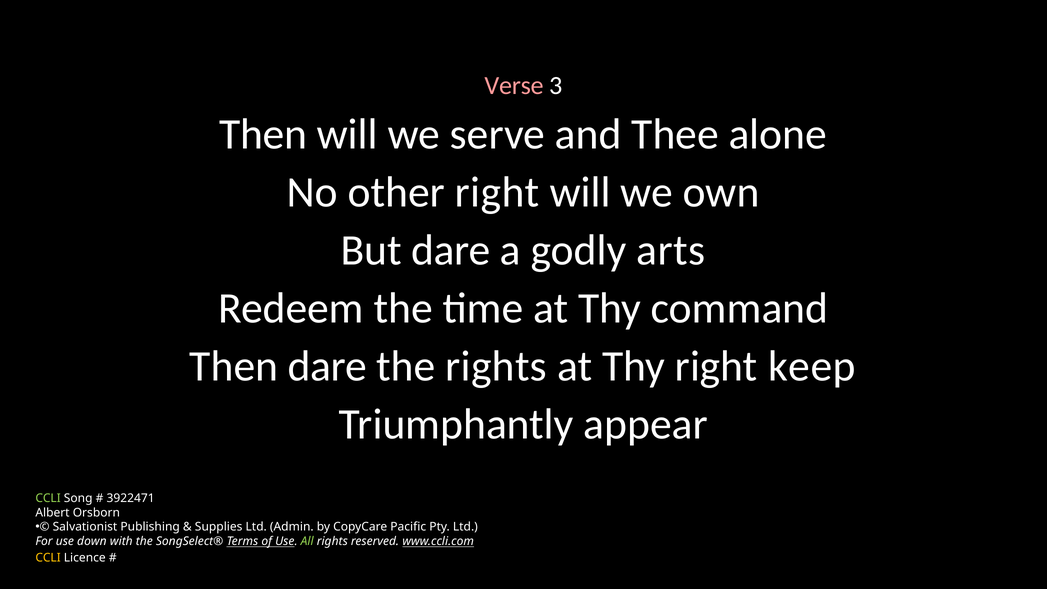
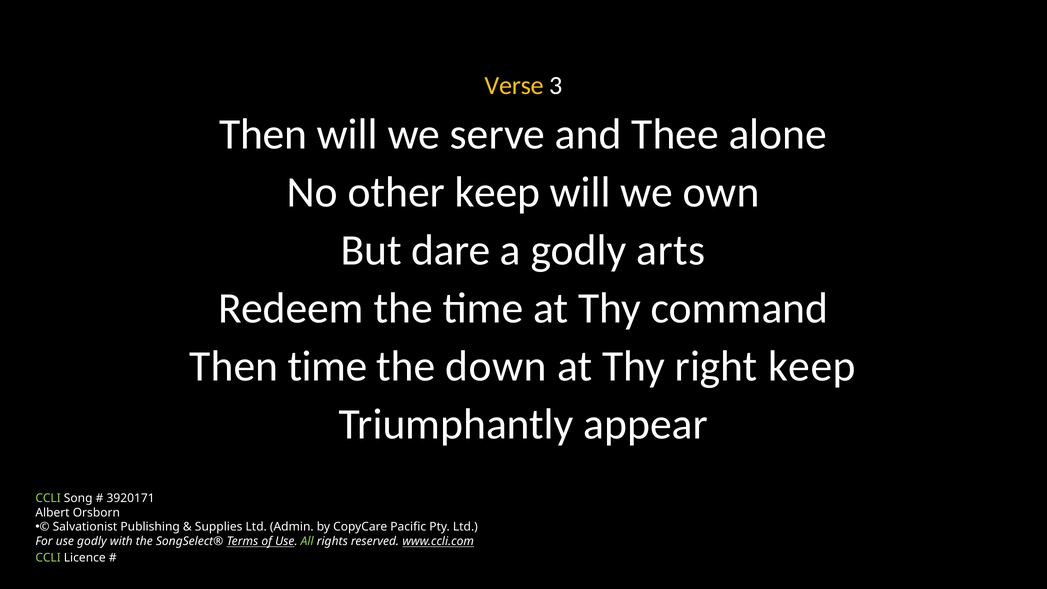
Verse colour: pink -> yellow
other right: right -> keep
Then dare: dare -> time
the rights: rights -> down
3922471: 3922471 -> 3920171
use down: down -> godly
CCLI at (48, 558) colour: yellow -> light green
